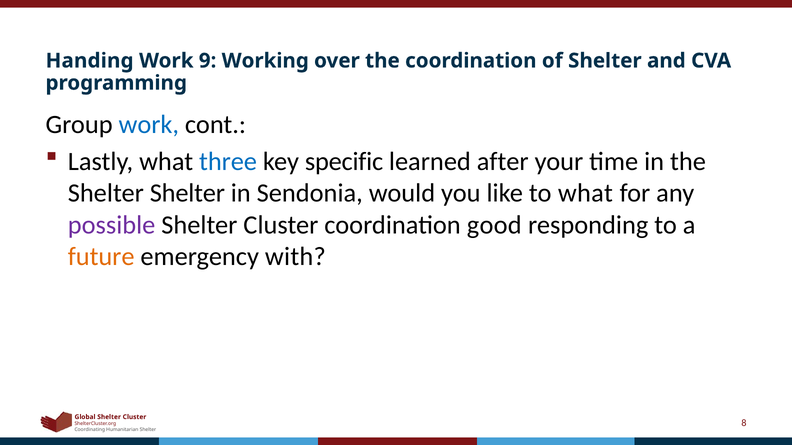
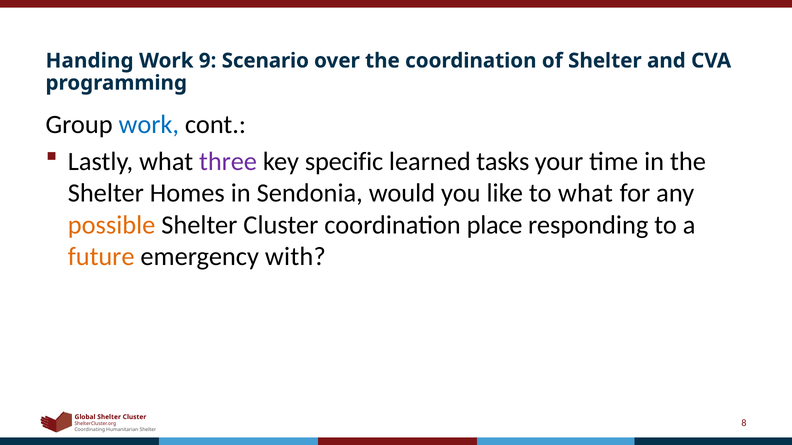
Working: Working -> Scenario
three colour: blue -> purple
after: after -> tasks
Shelter Shelter: Shelter -> Homes
possible colour: purple -> orange
good: good -> place
